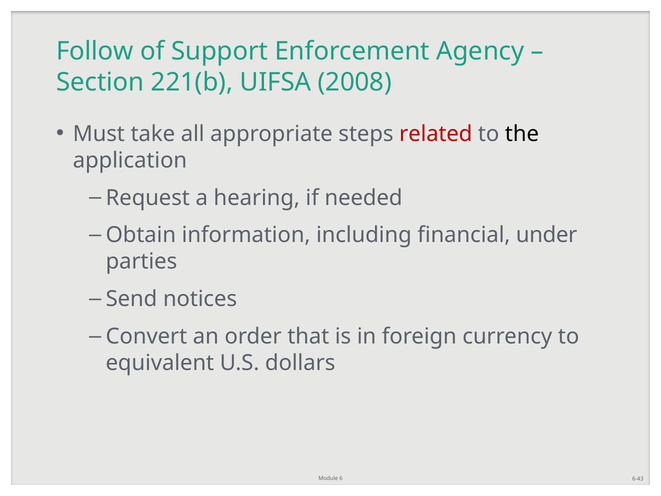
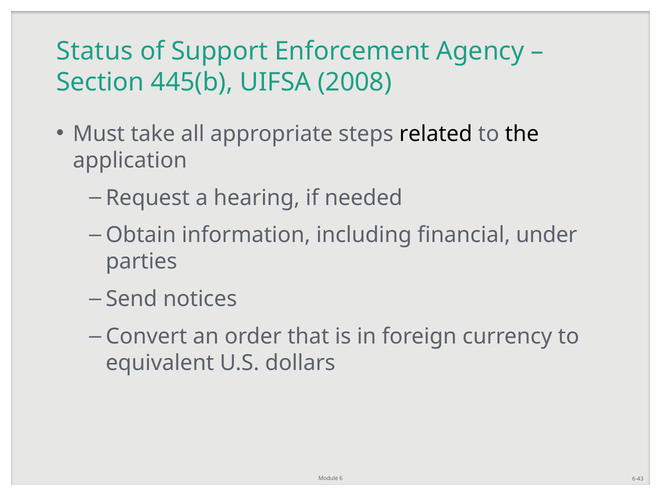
Follow: Follow -> Status
221(b: 221(b -> 445(b
related colour: red -> black
